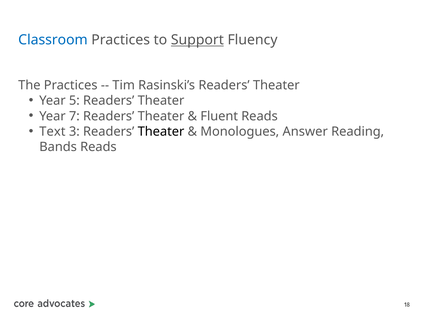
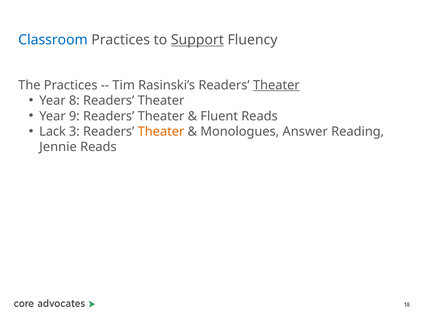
Theater at (276, 85) underline: none -> present
5: 5 -> 8
7: 7 -> 9
Text: Text -> Lack
Theater at (161, 131) colour: black -> orange
Bands: Bands -> Jennie
